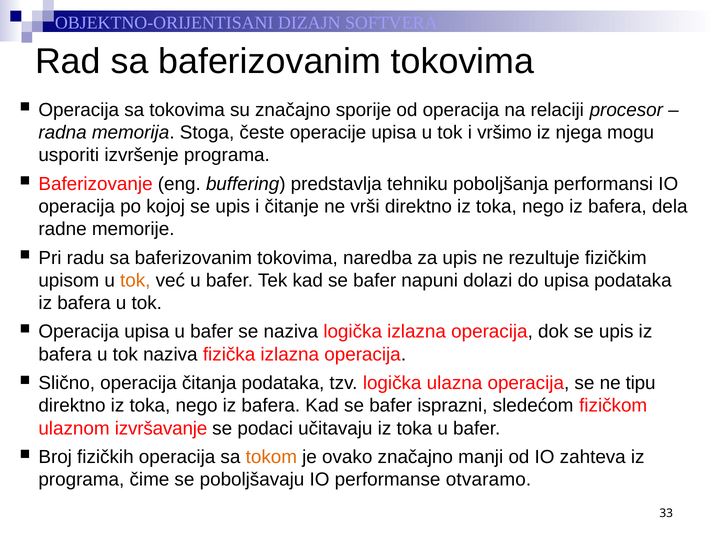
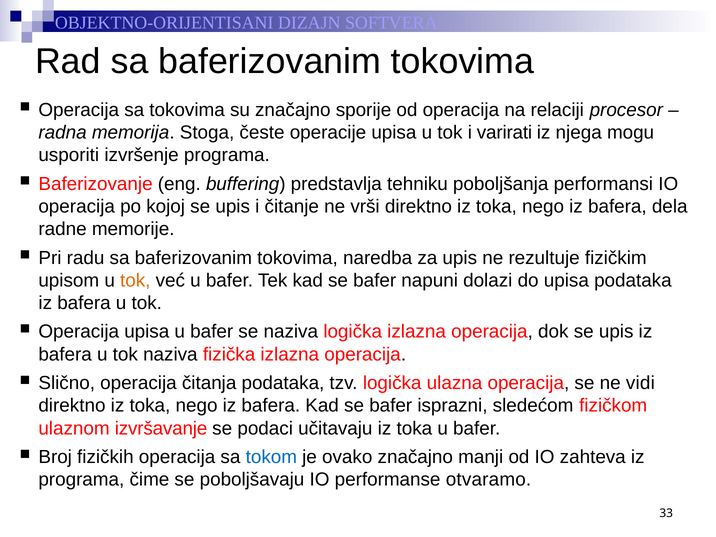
vršimo: vršimo -> varirati
tipu: tipu -> vidi
tokom colour: orange -> blue
